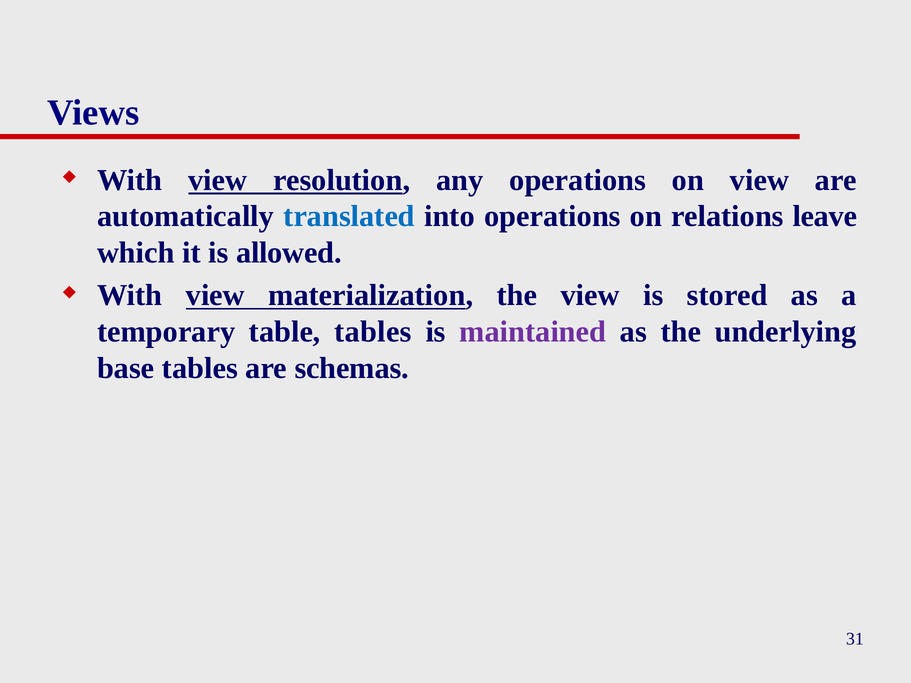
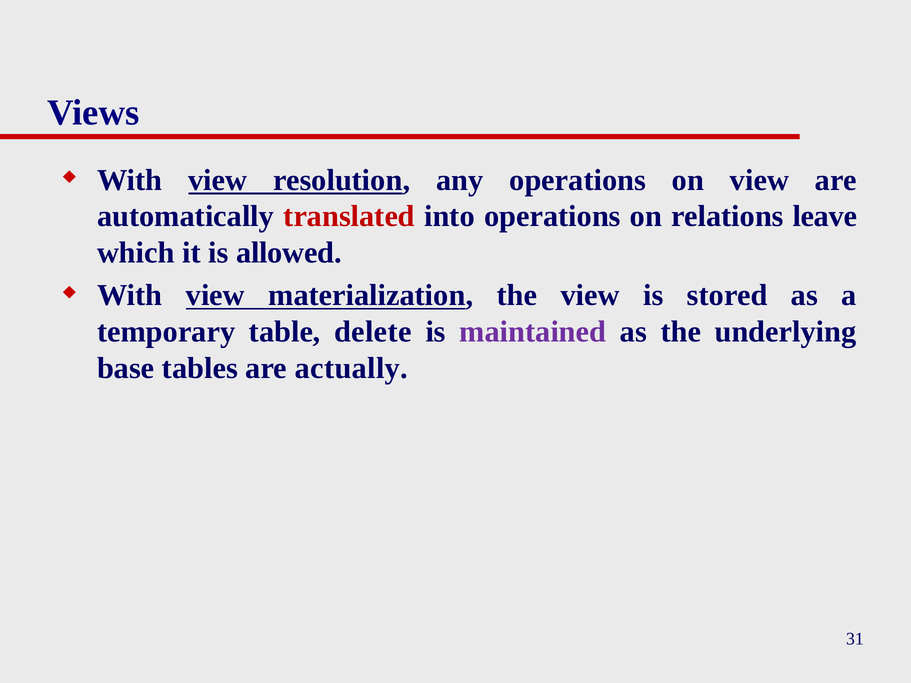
translated colour: blue -> red
table tables: tables -> delete
schemas: schemas -> actually
